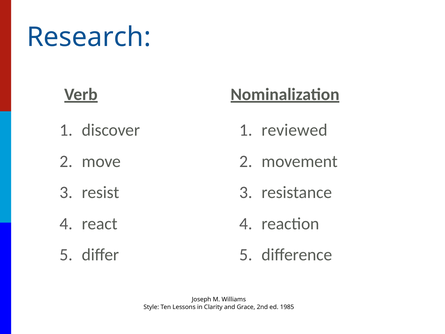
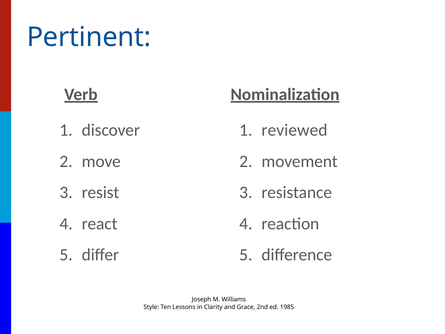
Research: Research -> Pertinent
